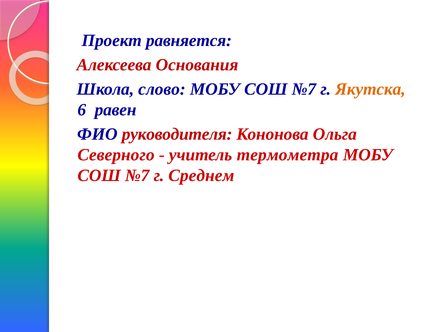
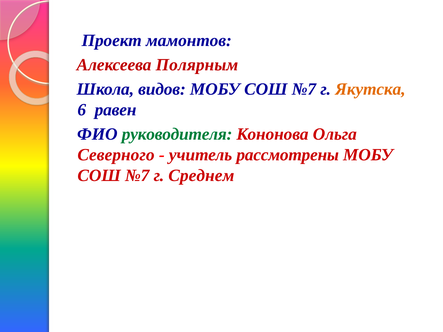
равняется: равняется -> мамонтов
Основания: Основания -> Полярным
слово: слово -> видов
руководителя colour: red -> green
термометра: термометра -> рассмотрены
